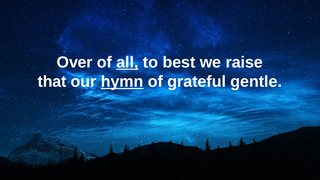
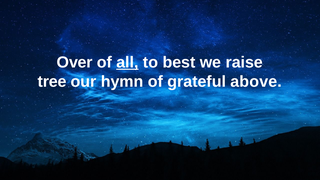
that: that -> tree
hymn underline: present -> none
gentle: gentle -> above
